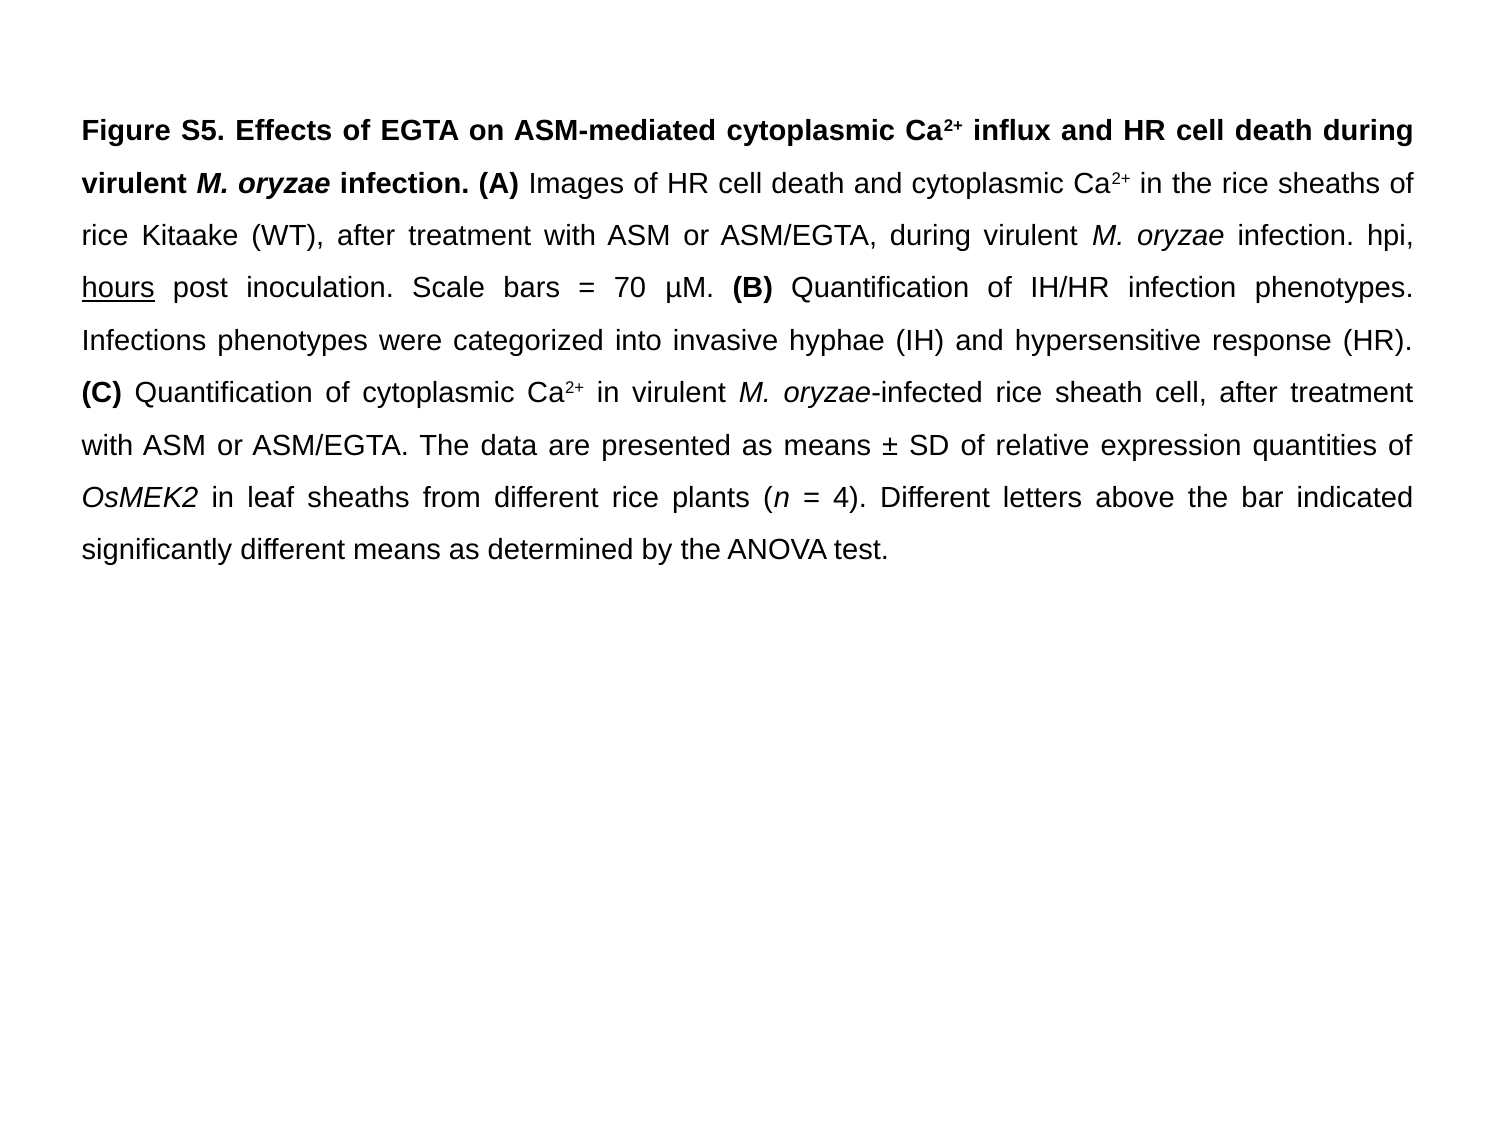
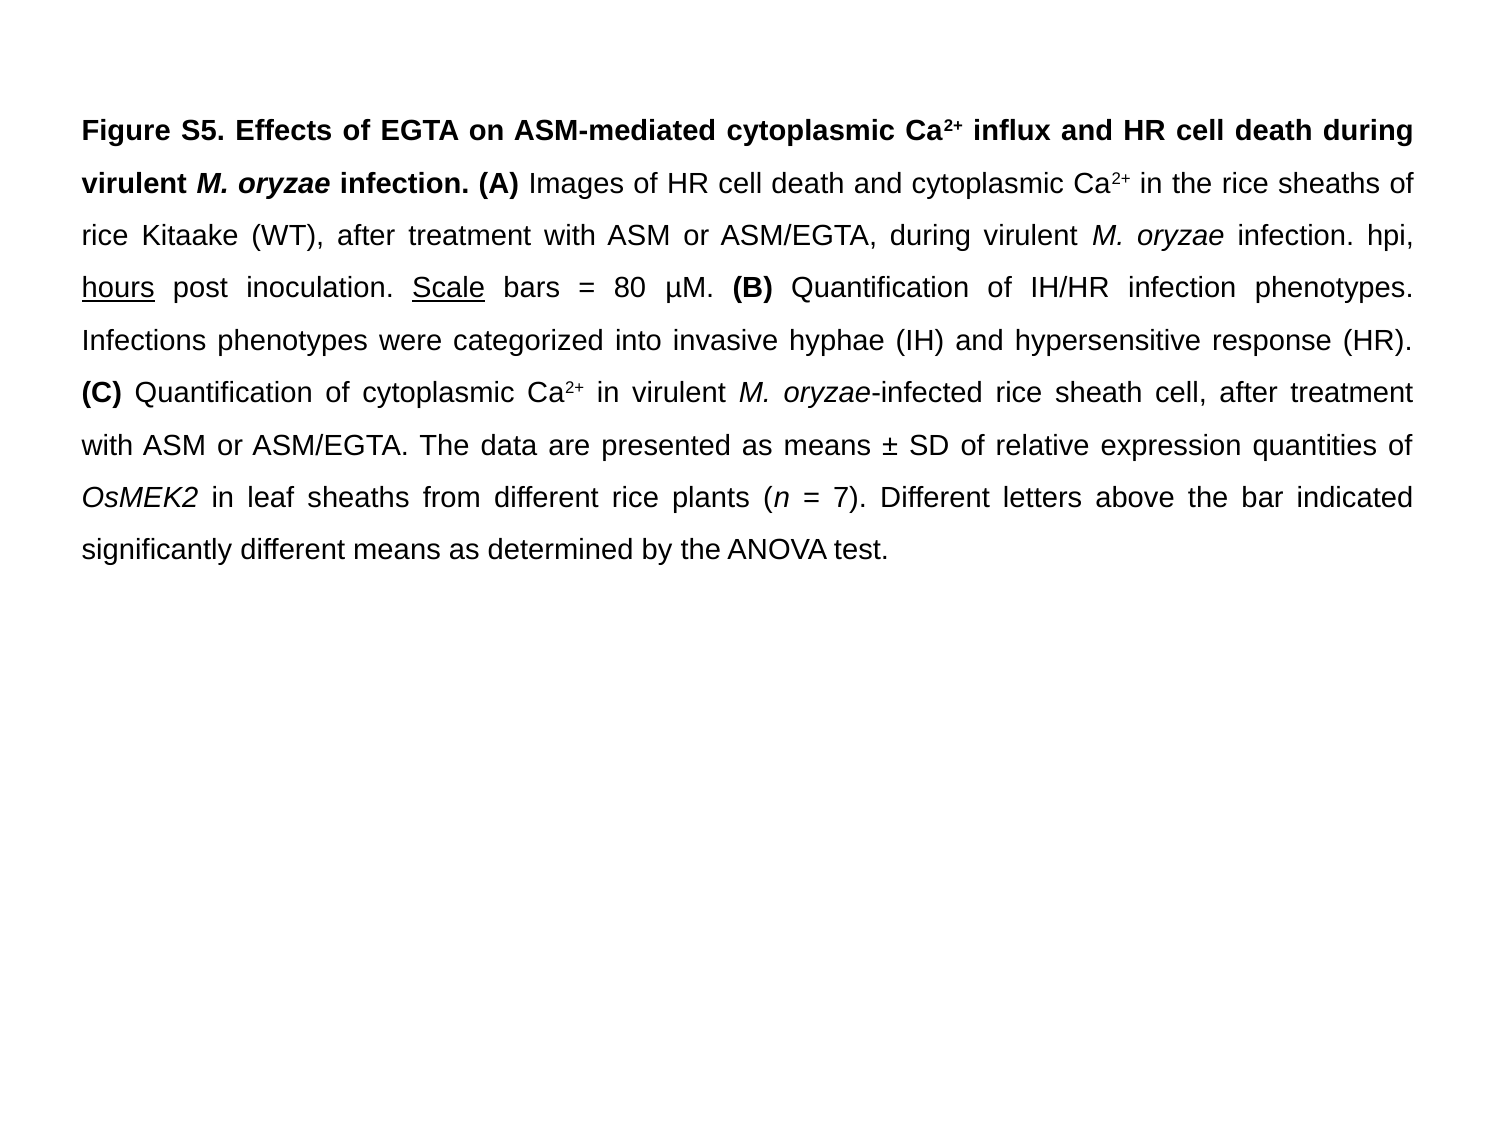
Scale underline: none -> present
70: 70 -> 80
4: 4 -> 7
